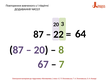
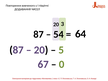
22: 22 -> 54
8: 8 -> 5
7: 7 -> 0
